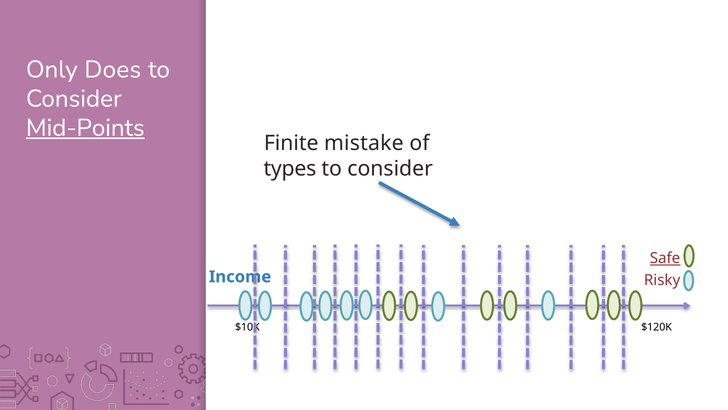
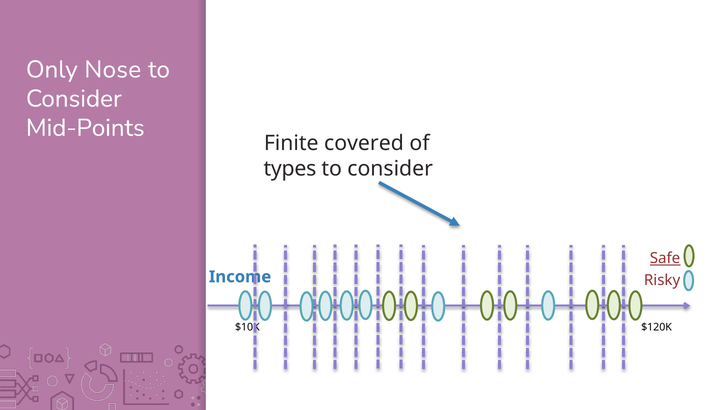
Does: Does -> Nose
Mid-Points underline: present -> none
mistake: mistake -> covered
